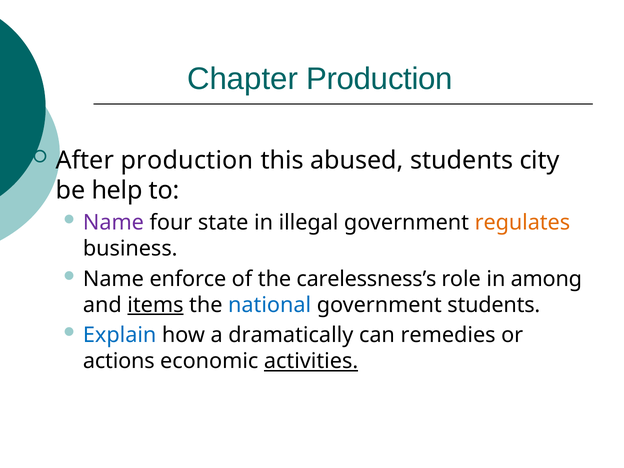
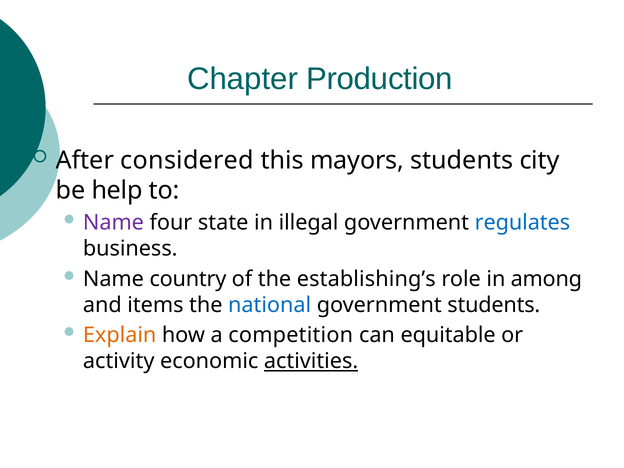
After production: production -> considered
abused: abused -> mayors
regulates colour: orange -> blue
enforce: enforce -> country
carelessness’s: carelessness’s -> establishing’s
items underline: present -> none
Explain colour: blue -> orange
dramatically: dramatically -> competition
remedies: remedies -> equitable
actions: actions -> activity
